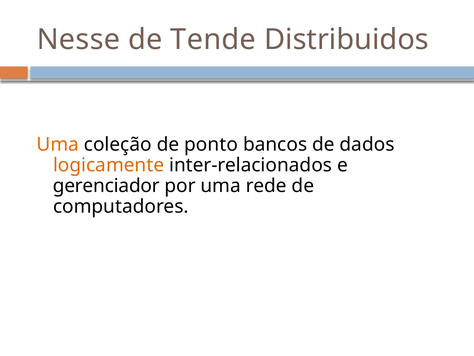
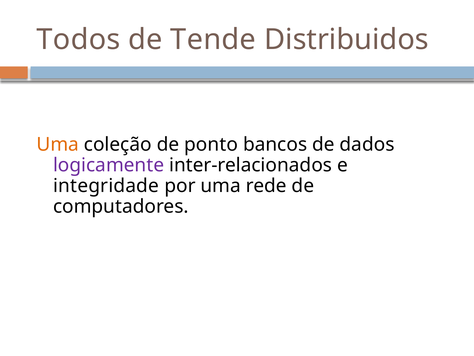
Nesse: Nesse -> Todos
logicamente colour: orange -> purple
gerenciador: gerenciador -> integridade
